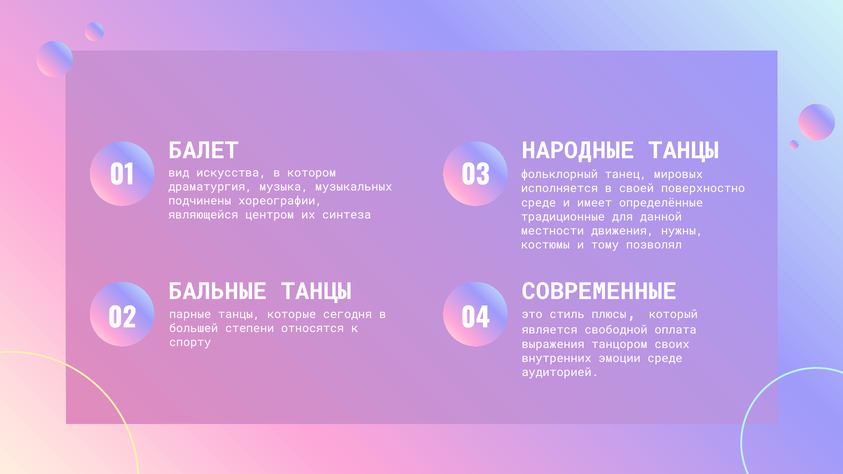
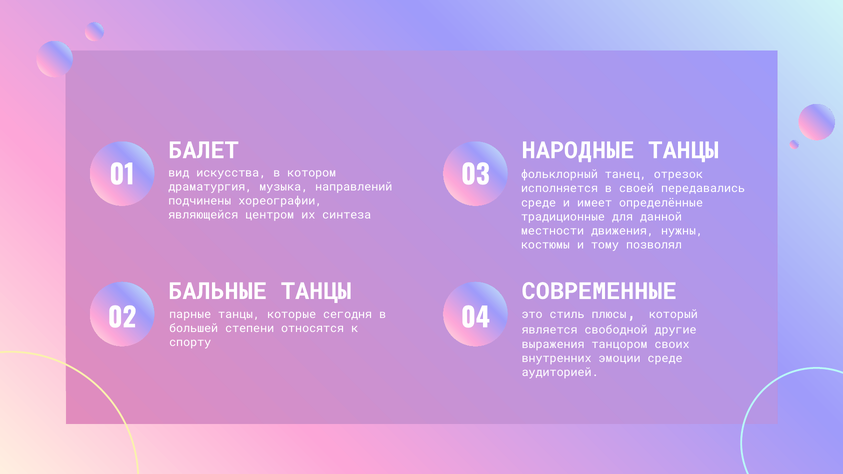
мировых: мировых -> отрезок
музыкальных: музыкальных -> направлений
поверхностно: поверхностно -> передавались
оплата: оплата -> другие
